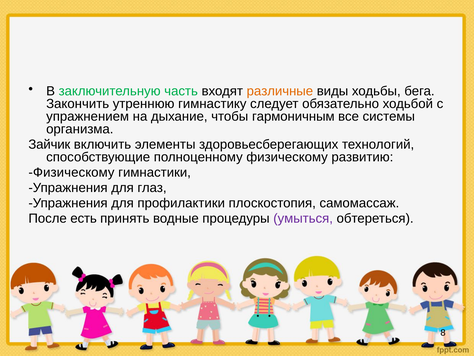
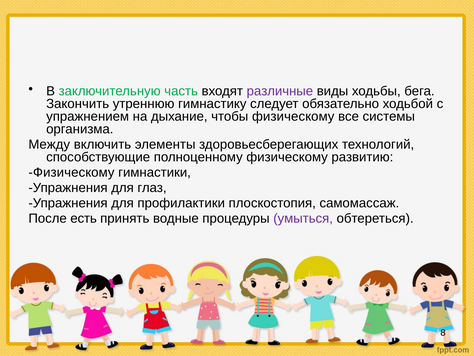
различные colour: orange -> purple
чтобы гармоничным: гармоничным -> физическому
Зайчик: Зайчик -> Между
